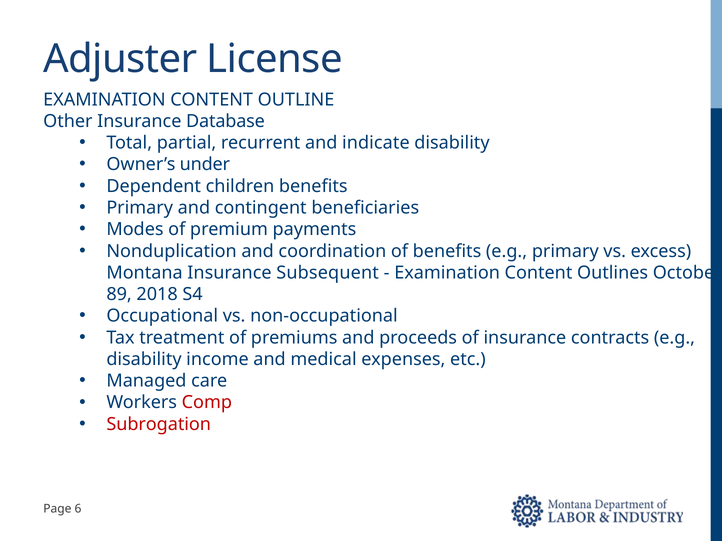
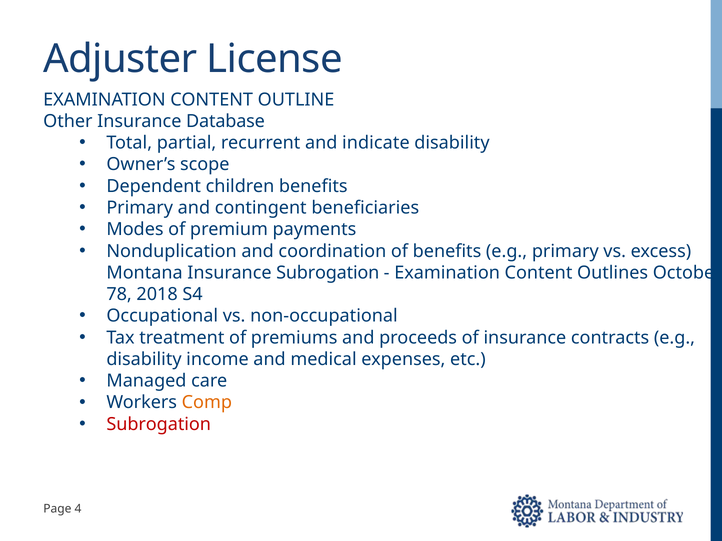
under: under -> scope
Insurance Subsequent: Subsequent -> Subrogation
89: 89 -> 78
Comp colour: red -> orange
6: 6 -> 4
